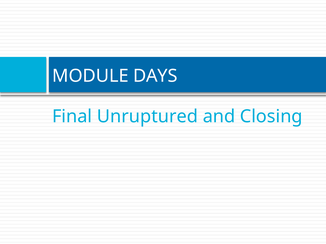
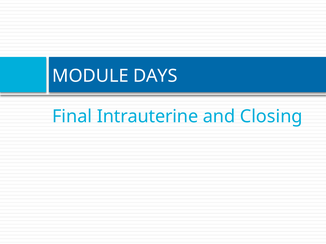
Unruptured: Unruptured -> Intrauterine
